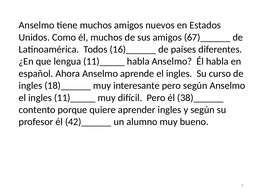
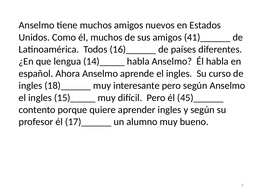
67)______: 67)______ -> 41)______
lengua 11)_____: 11)_____ -> 14)_____
ingles 11)_____: 11)_____ -> 15)_____
38)______: 38)______ -> 45)______
42)______: 42)______ -> 17)______
